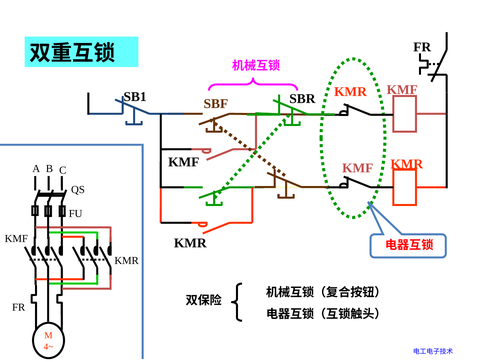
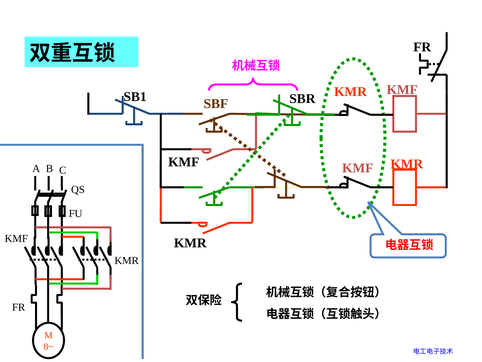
4~: 4~ -> 8~
